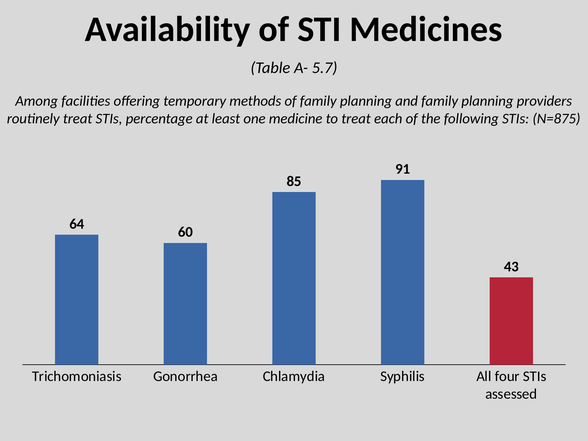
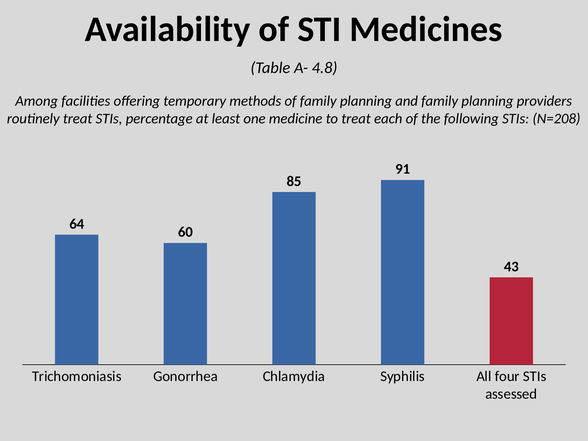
5.7: 5.7 -> 4.8
N=875: N=875 -> N=208
